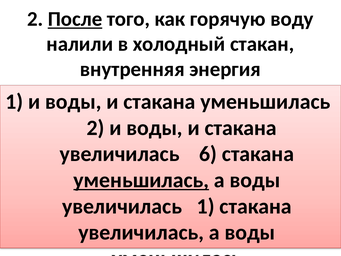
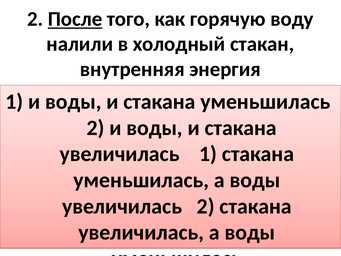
увеличилась 6: 6 -> 1
уменьшилась at (141, 180) underline: present -> none
увеличилась 1: 1 -> 2
